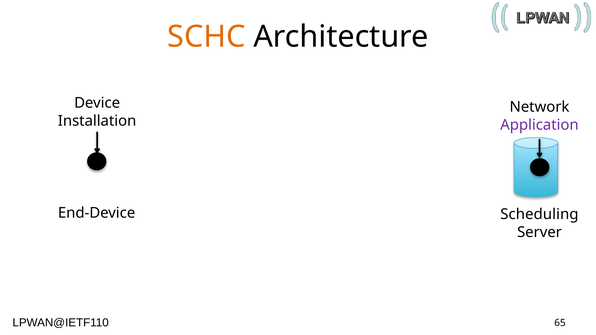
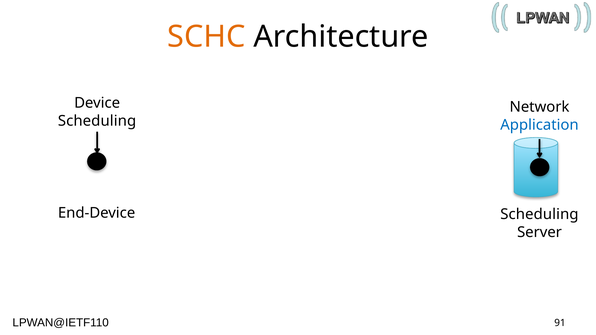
Installation at (97, 121): Installation -> Scheduling
Application colour: purple -> blue
65: 65 -> 91
